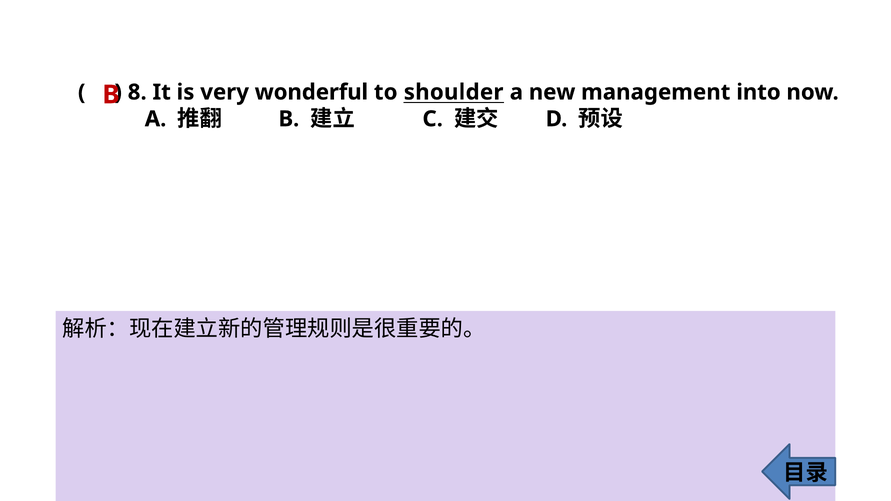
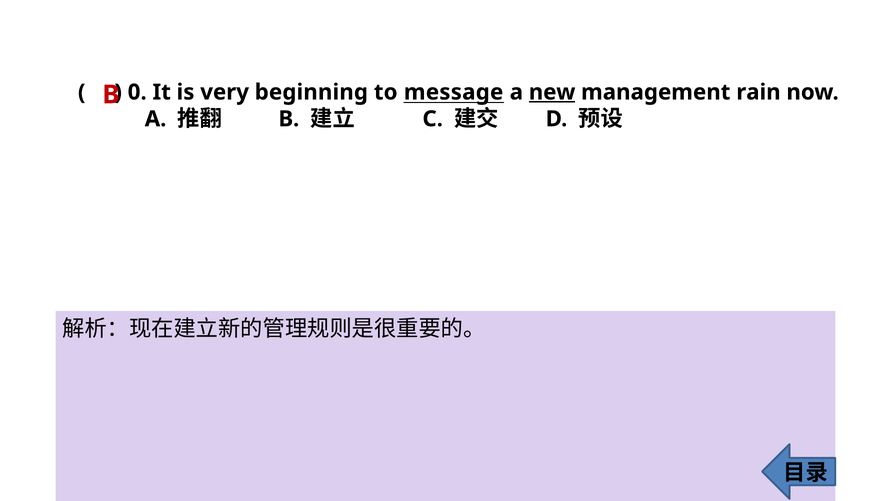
8: 8 -> 0
wonderful: wonderful -> beginning
shoulder: shoulder -> message
new underline: none -> present
into: into -> rain
